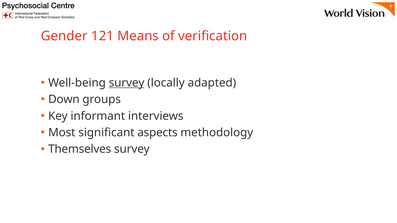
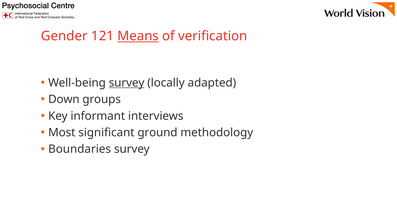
Means underline: none -> present
aspects: aspects -> ground
Themselves: Themselves -> Boundaries
